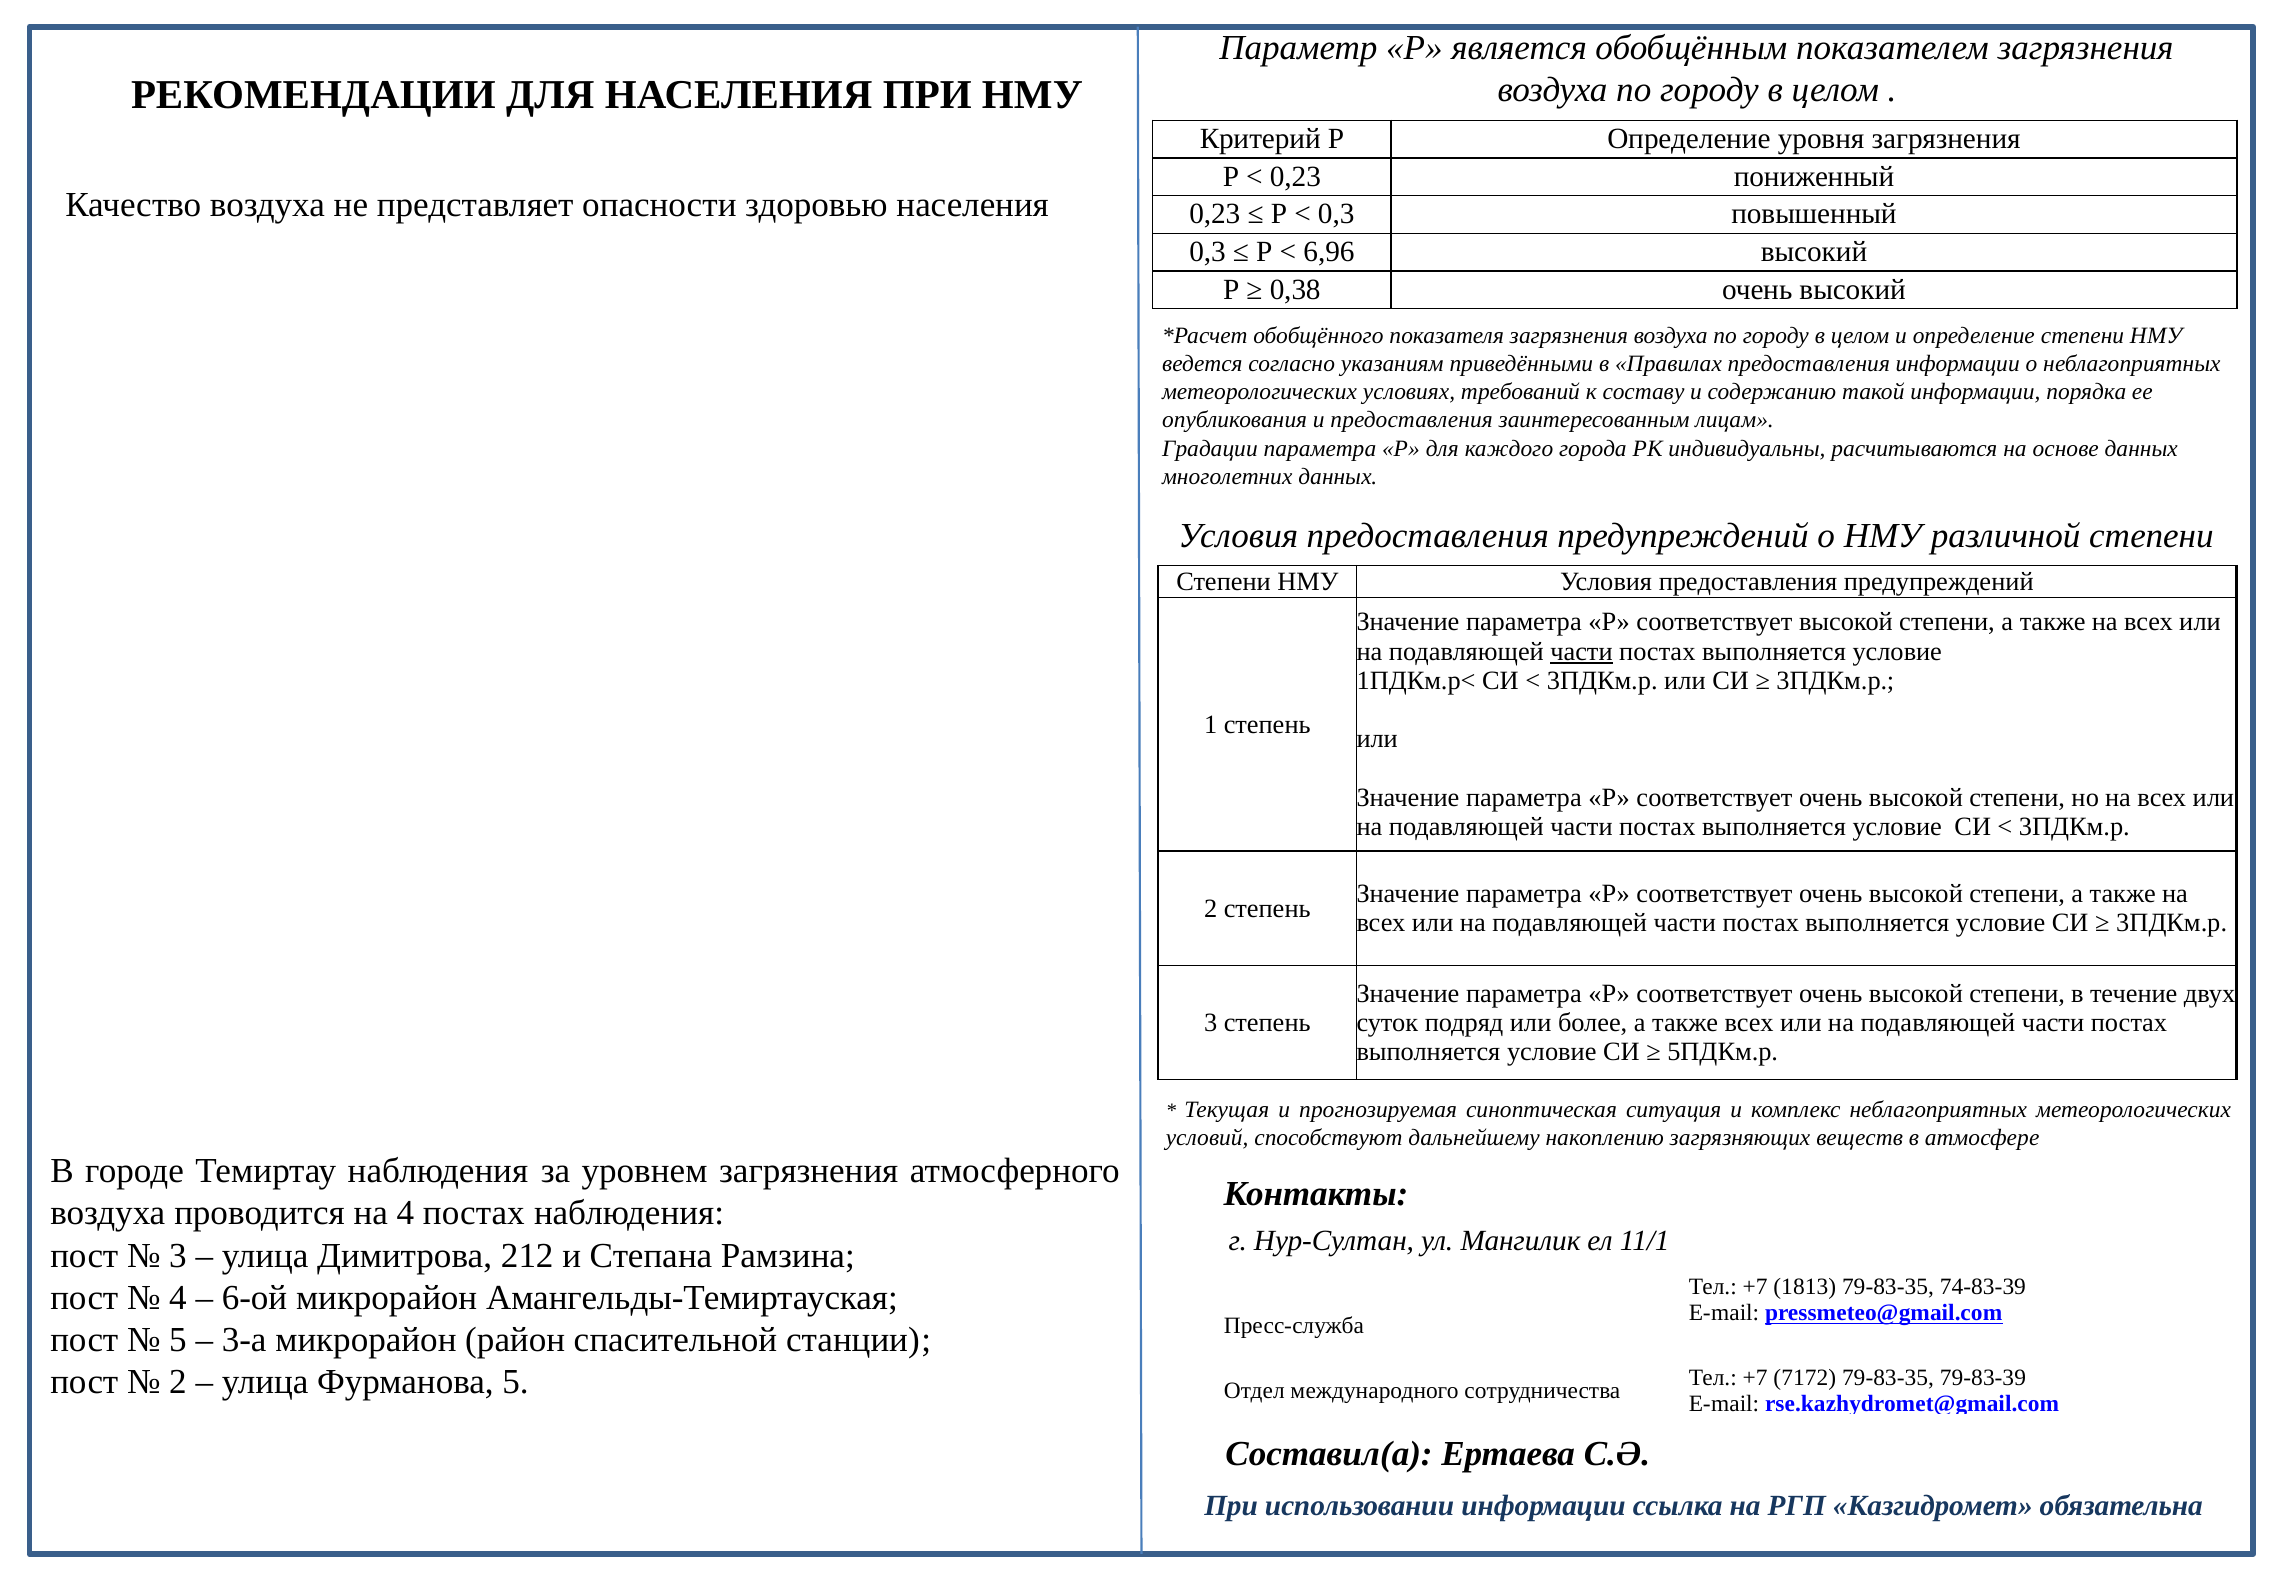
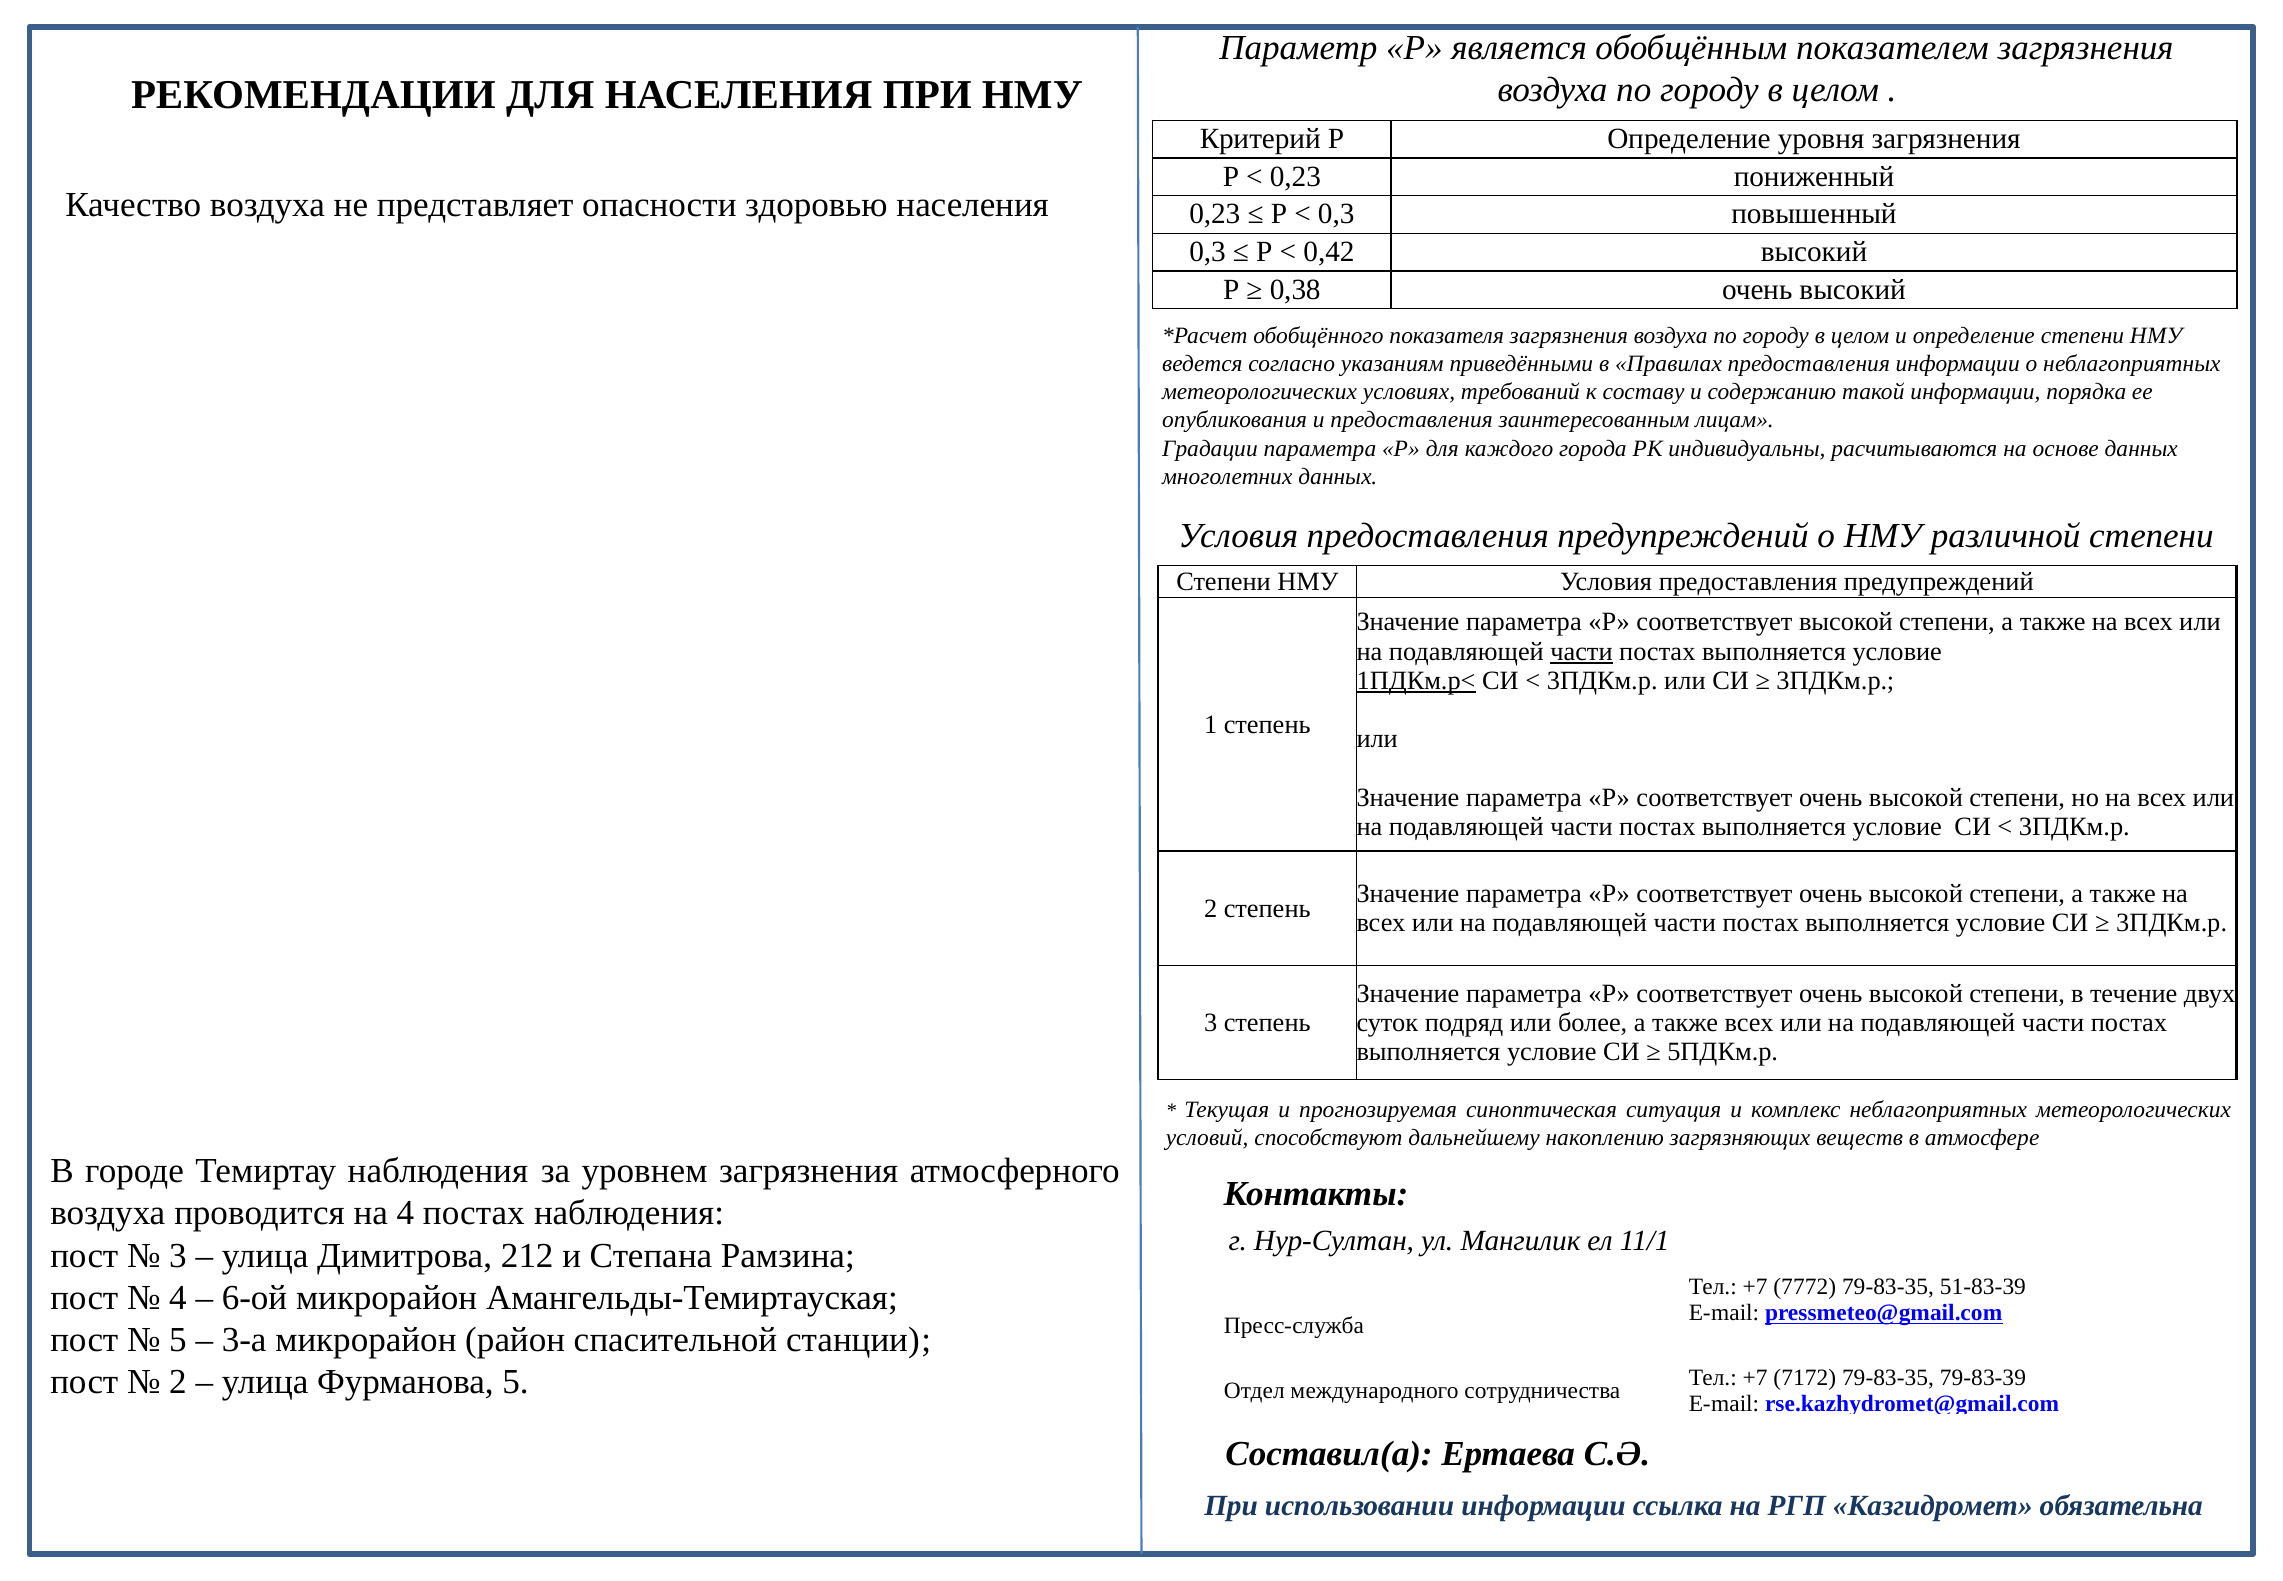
6,96: 6,96 -> 0,42
1ПДКм.р< underline: none -> present
1813: 1813 -> 7772
74-83-39: 74-83-39 -> 51-83-39
